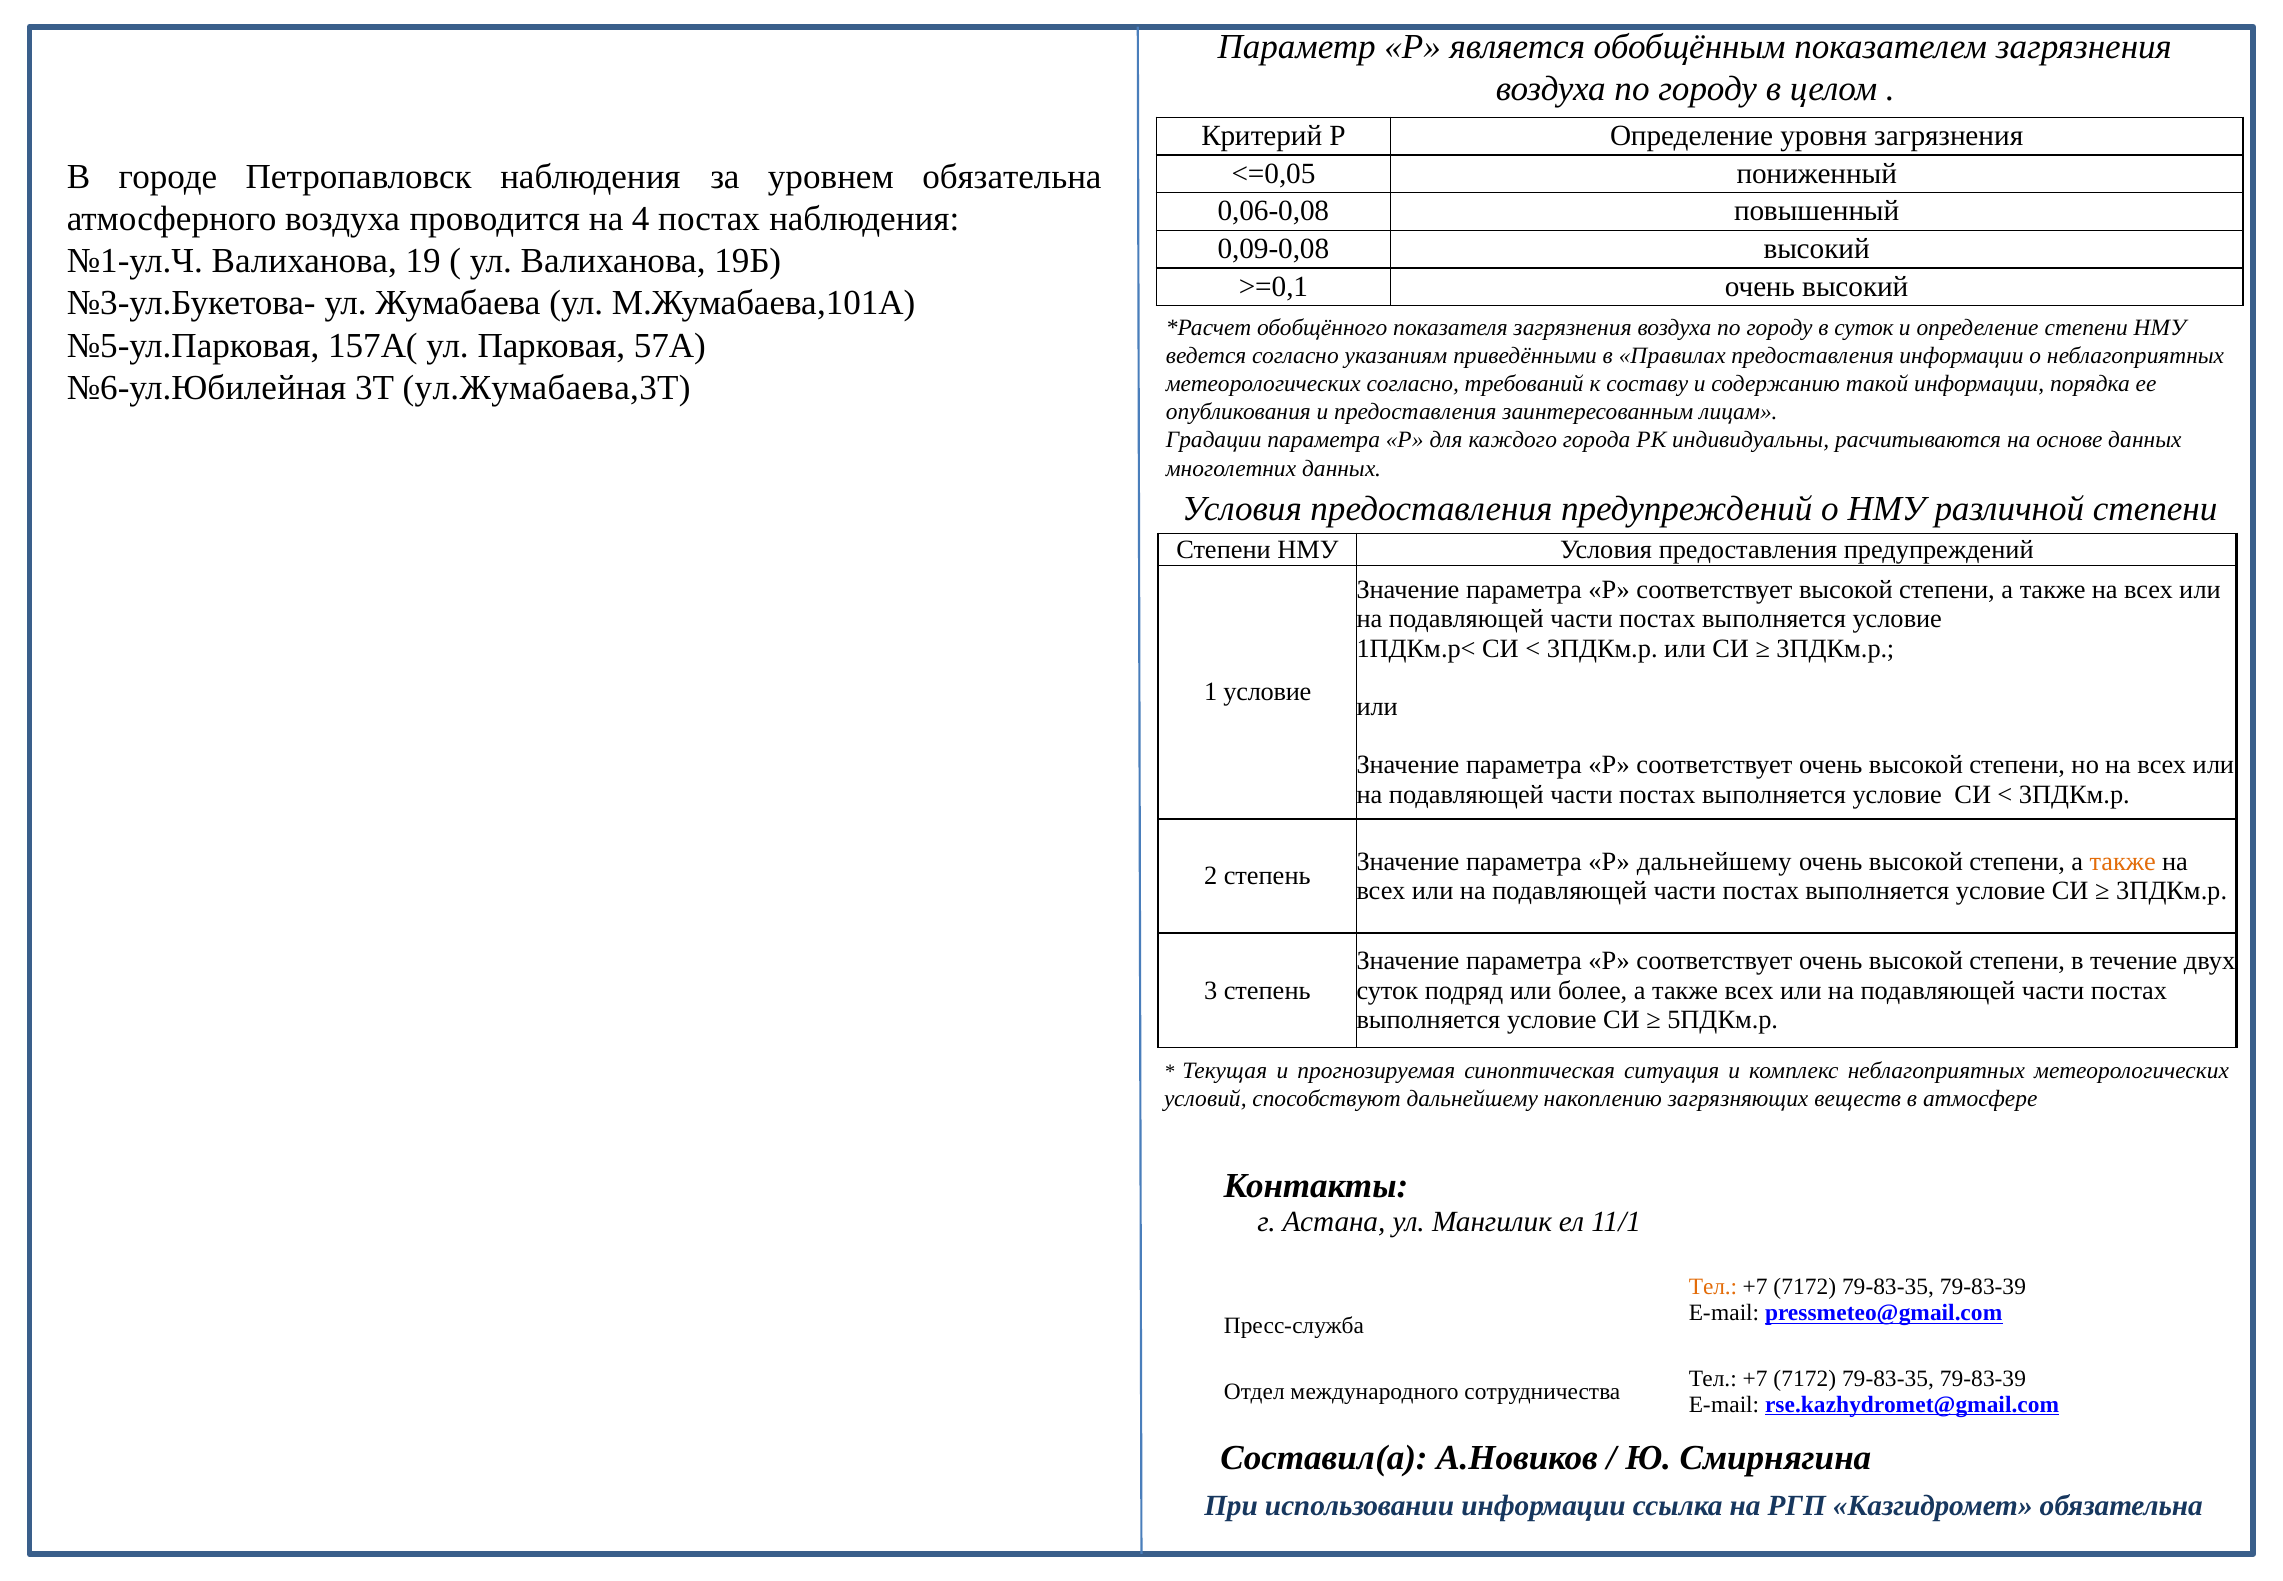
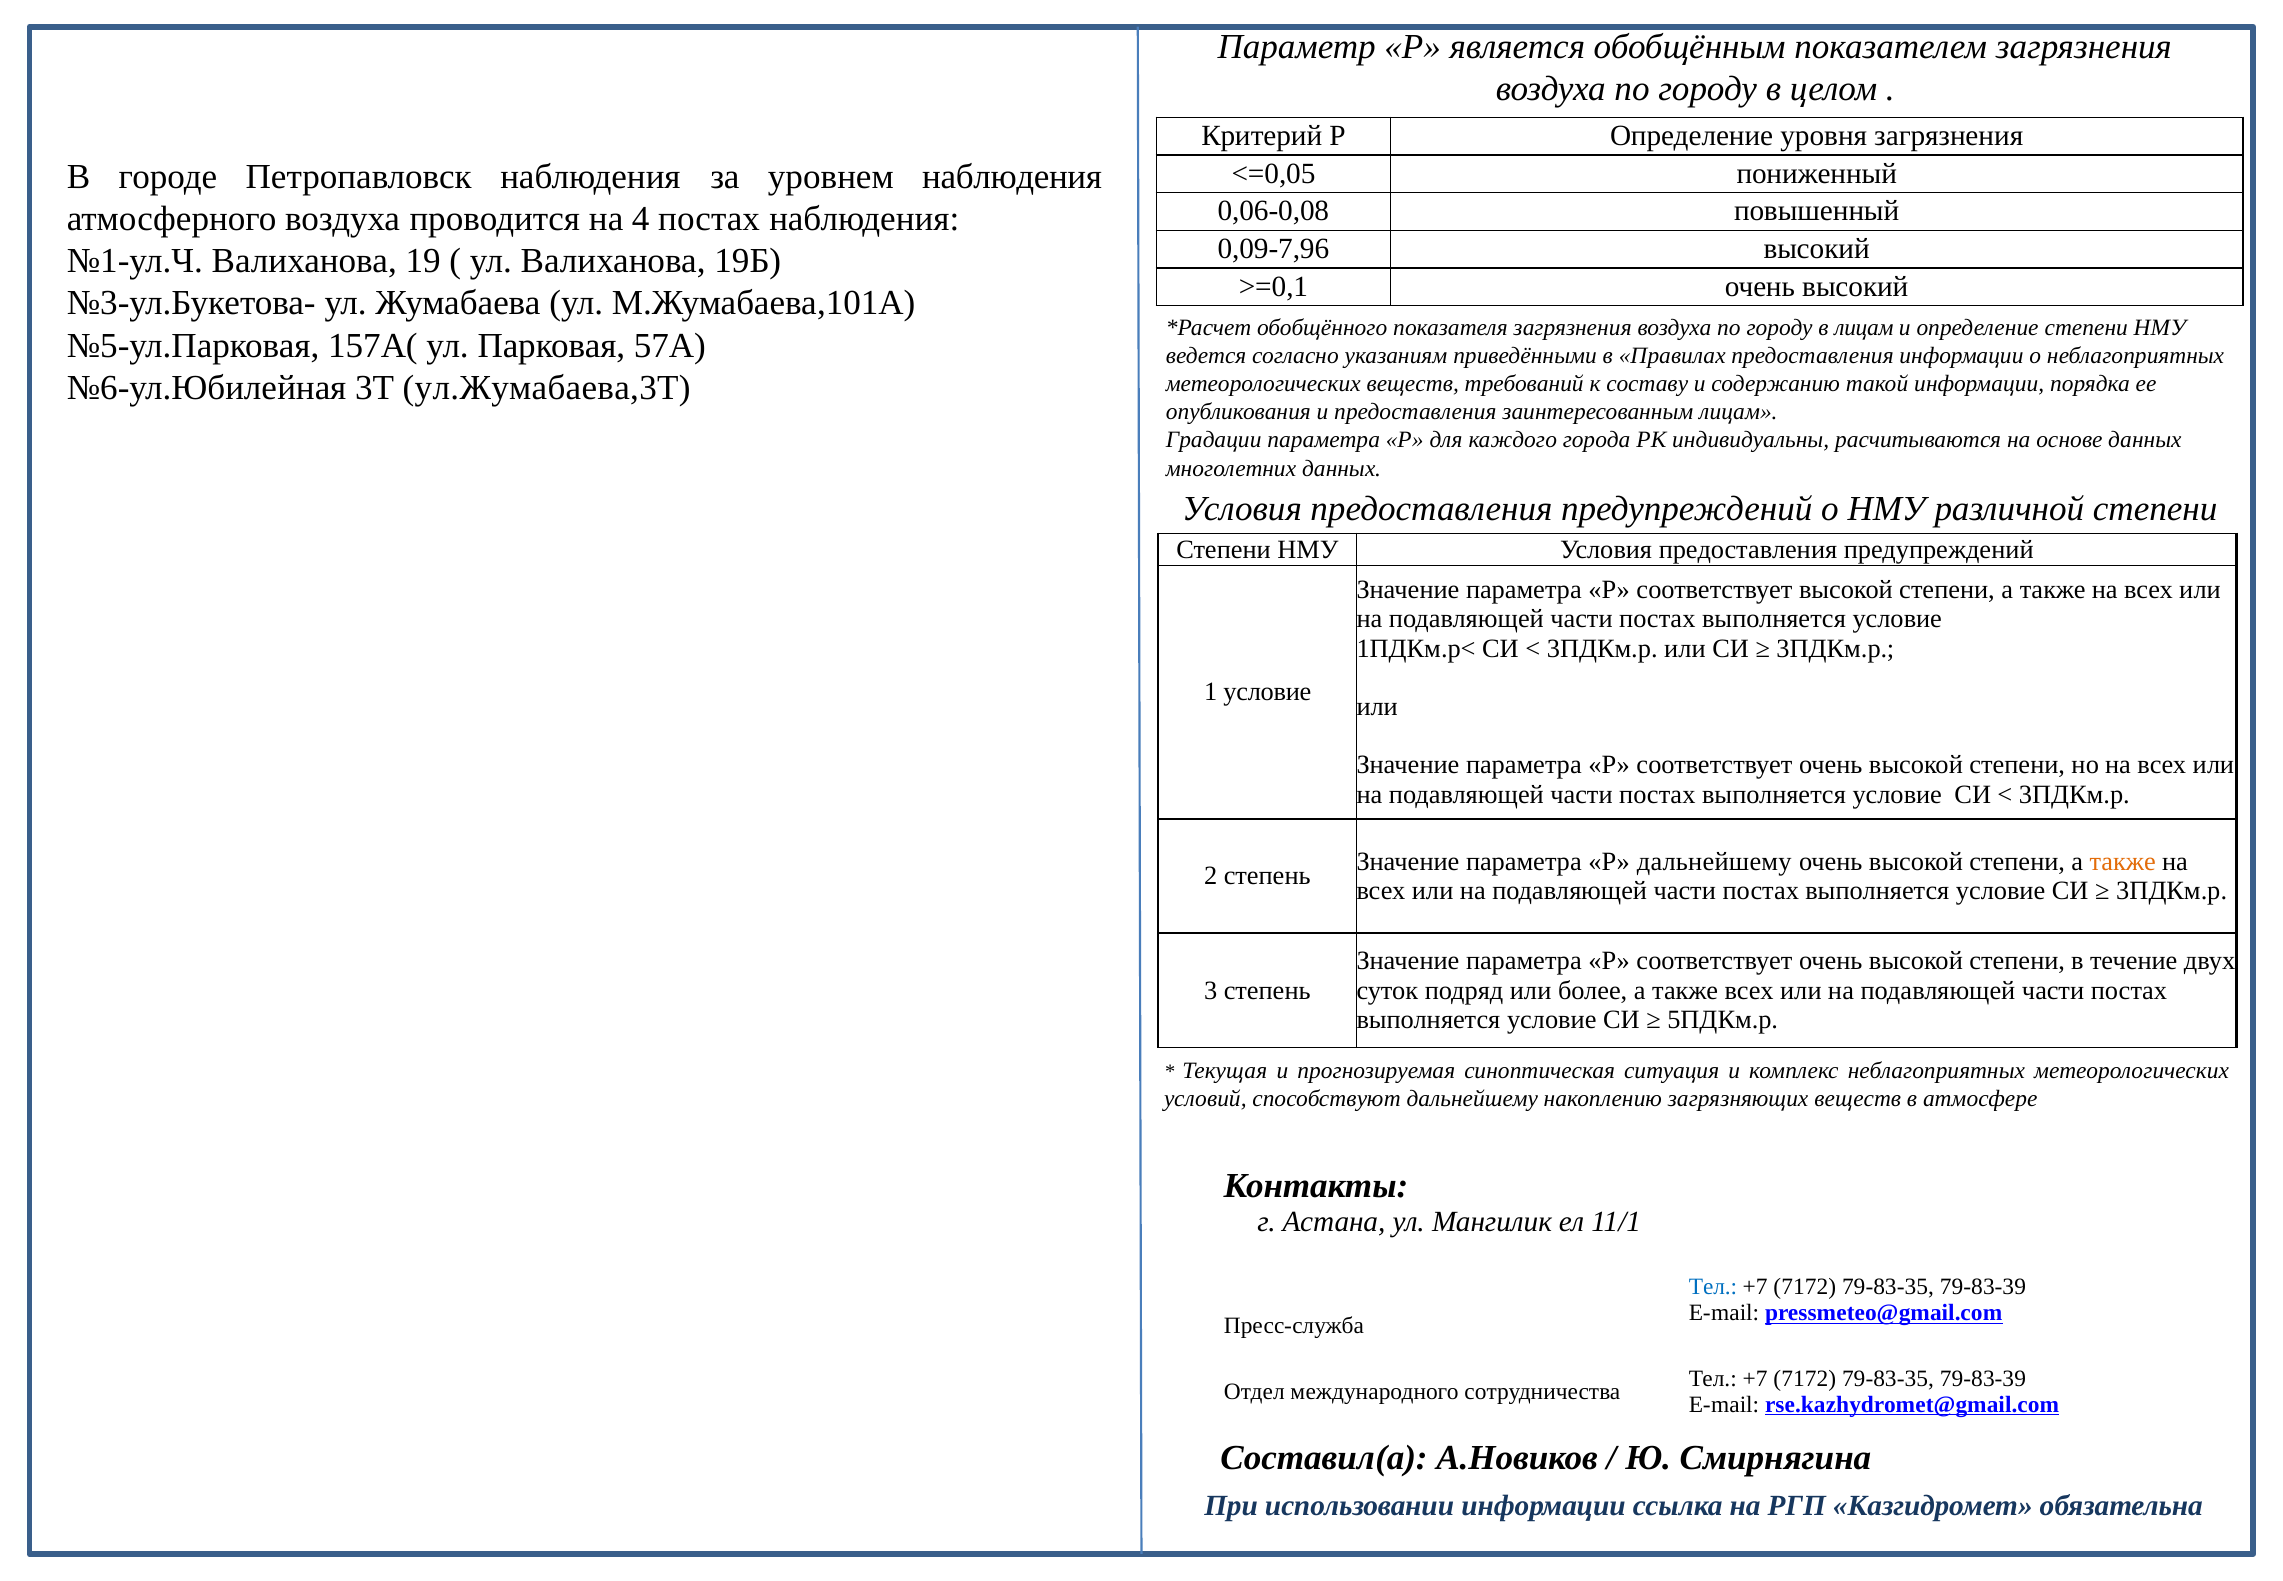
уровнем обязательна: обязательна -> наблюдения
0,09-0,08: 0,09-0,08 -> 0,09-7,96
в суток: суток -> лицам
метеорологических согласно: согласно -> веществ
Тел at (1713, 1287) colour: orange -> blue
